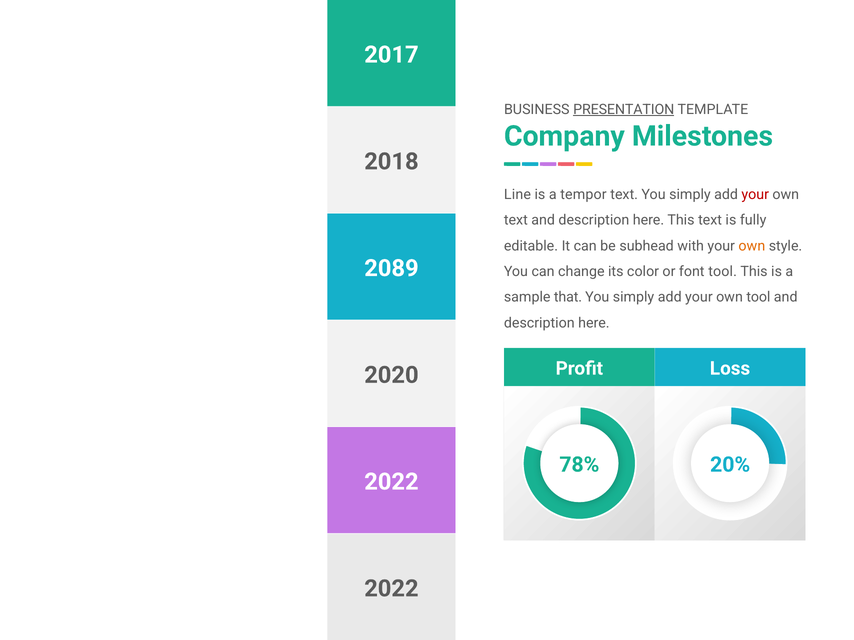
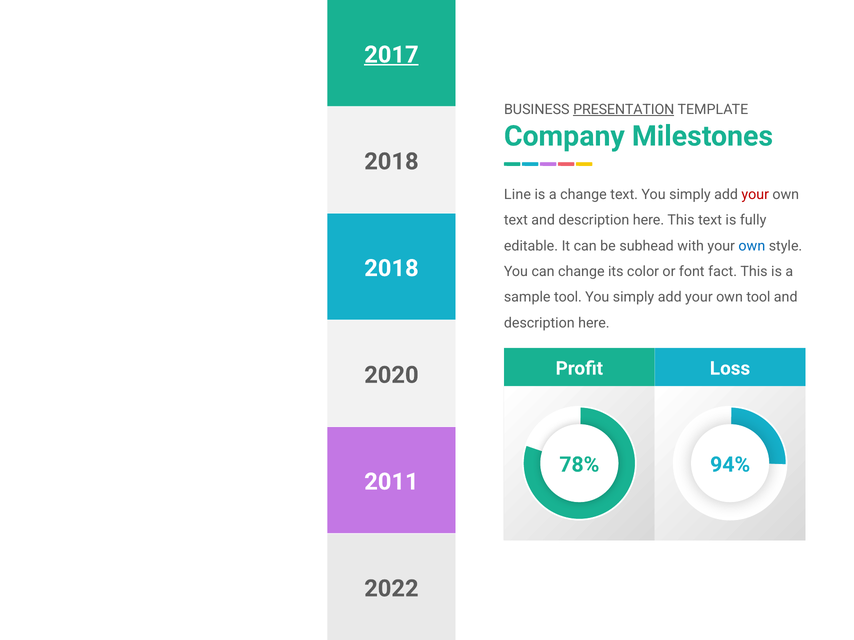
2017 underline: none -> present
a tempor: tempor -> change
own at (752, 246) colour: orange -> blue
2089 at (391, 269): 2089 -> 2018
font tool: tool -> fact
sample that: that -> tool
20%: 20% -> 94%
2022 at (391, 482): 2022 -> 2011
